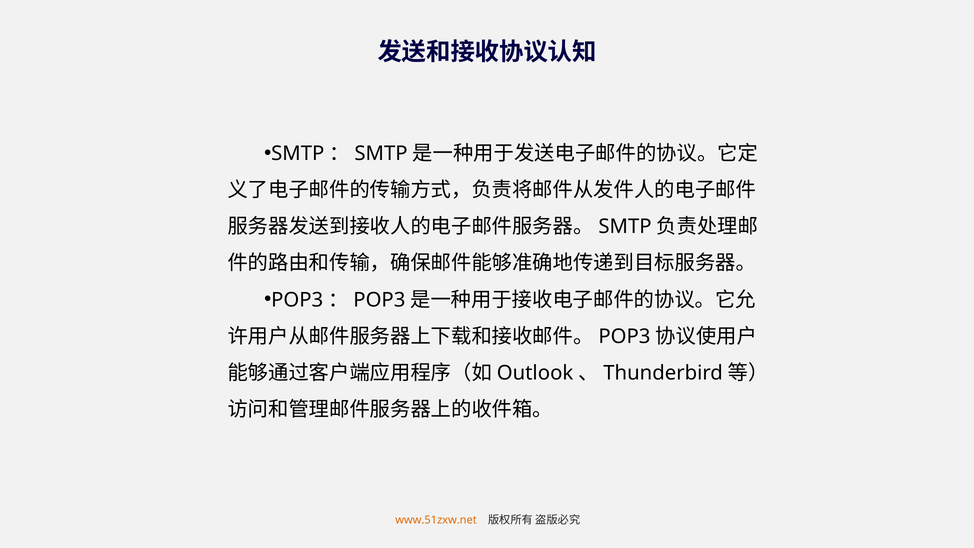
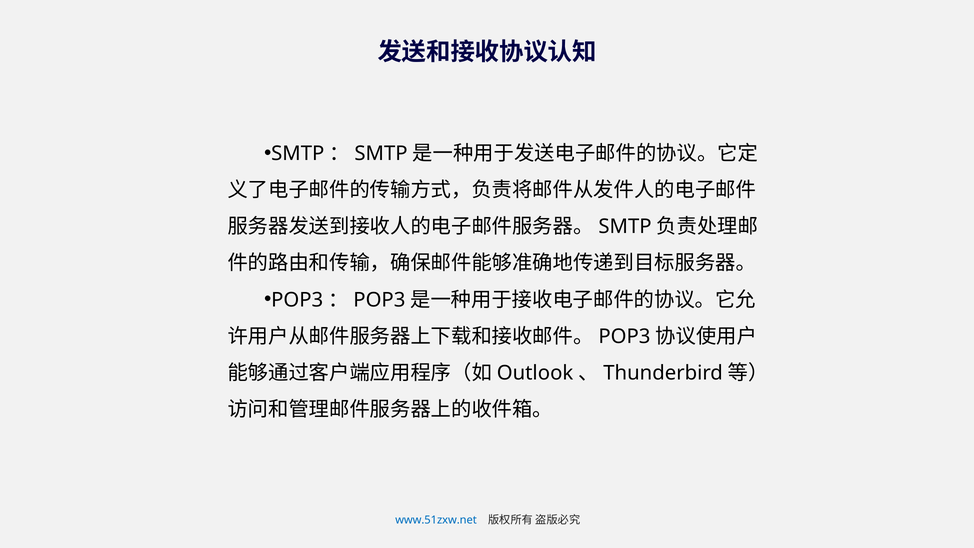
www.51zxw.net colour: orange -> blue
